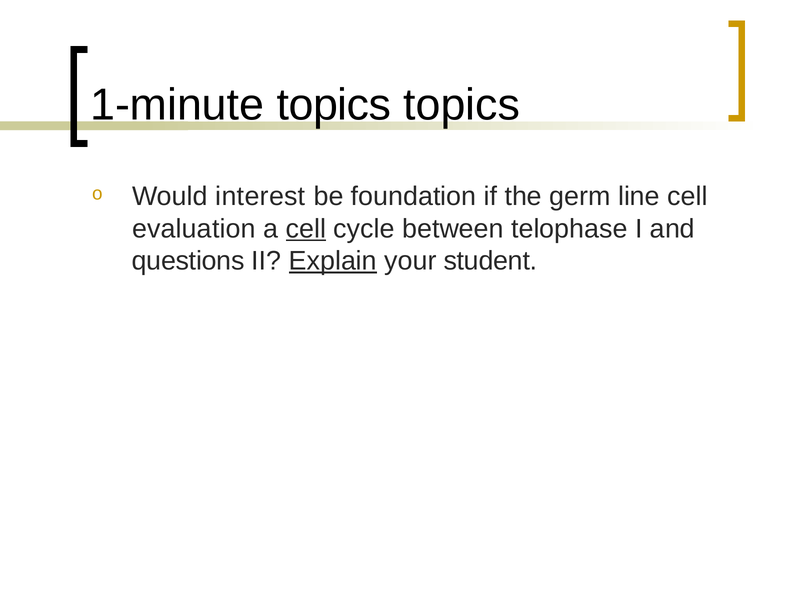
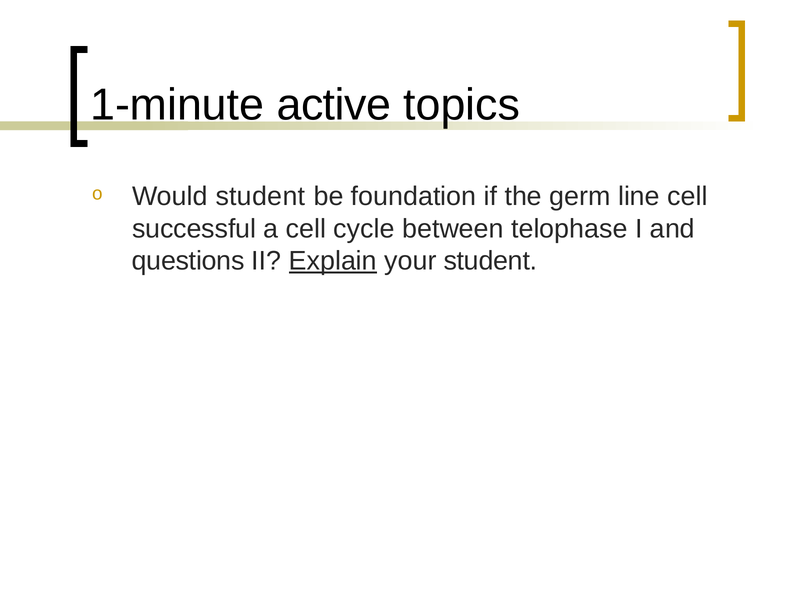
1-minute topics: topics -> active
Would interest: interest -> student
evaluation: evaluation -> successful
cell at (306, 229) underline: present -> none
